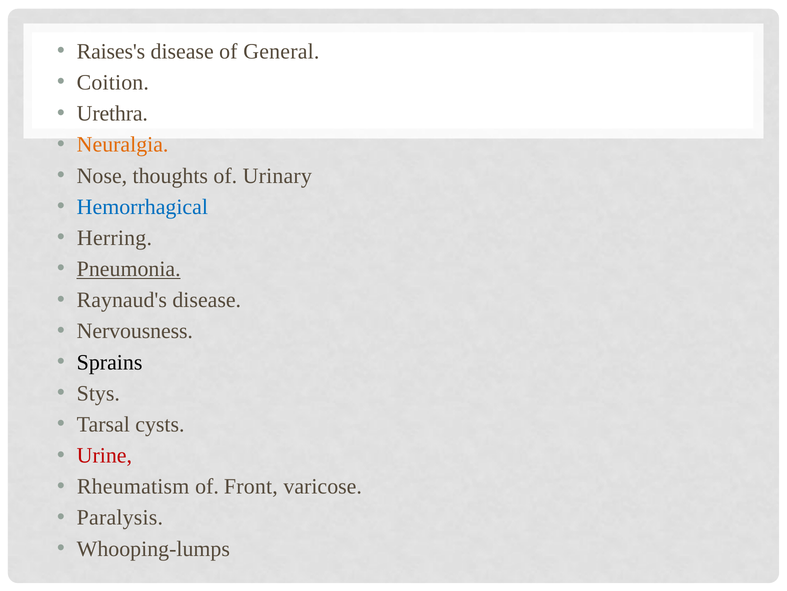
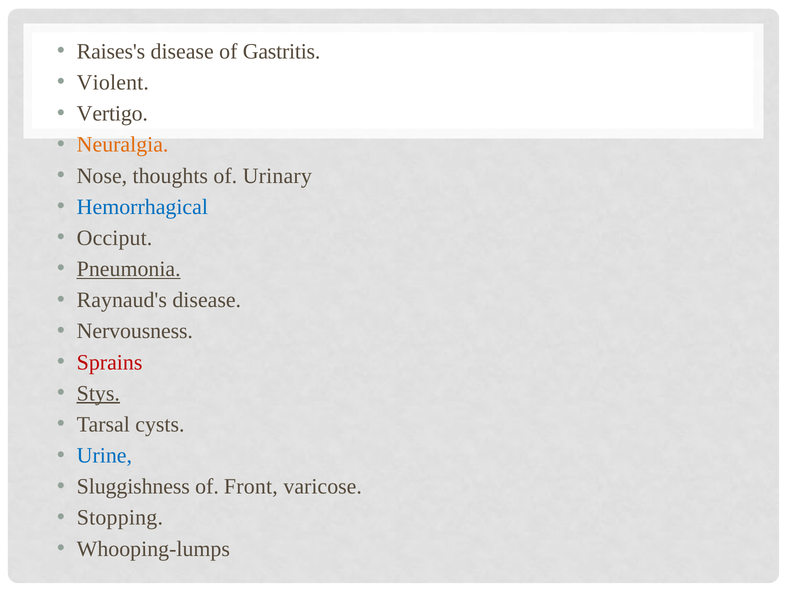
General: General -> Gastritis
Coition: Coition -> Violent
Urethra: Urethra -> Vertigo
Herring: Herring -> Occiput
Sprains colour: black -> red
Stys underline: none -> present
Urine colour: red -> blue
Rheumatism: Rheumatism -> Sluggishness
Paralysis: Paralysis -> Stopping
